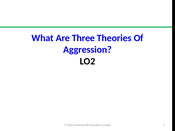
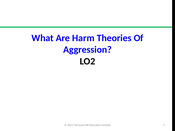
Three: Three -> Harm
